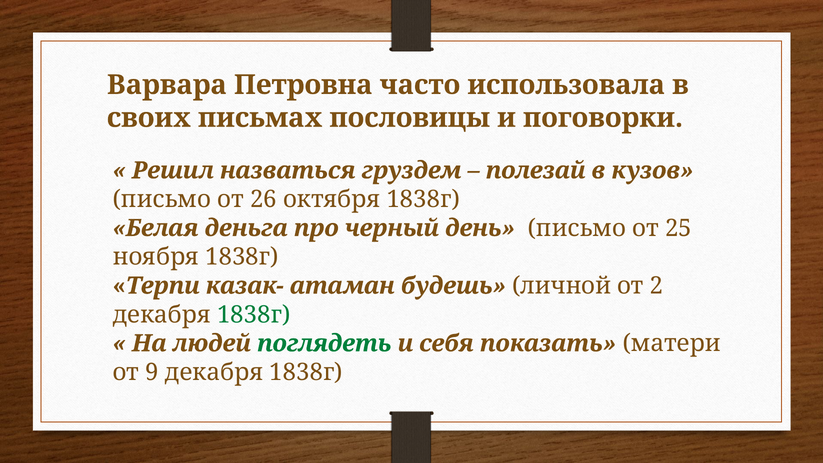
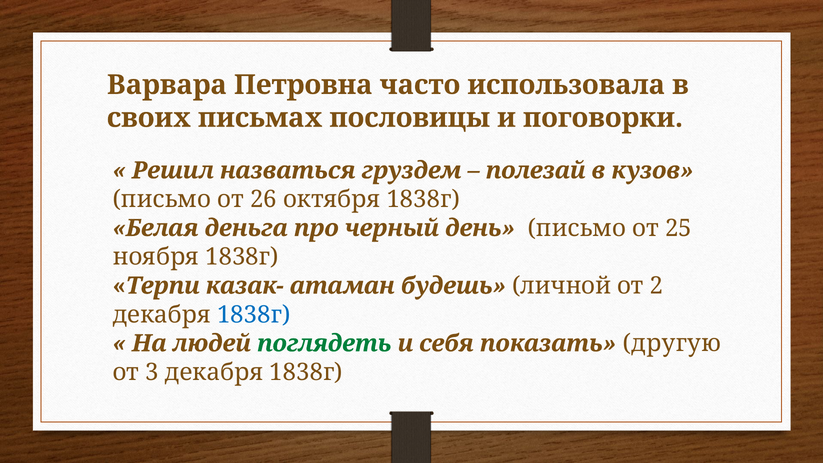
1838г at (254, 315) colour: green -> blue
матери: матери -> другую
9: 9 -> 3
